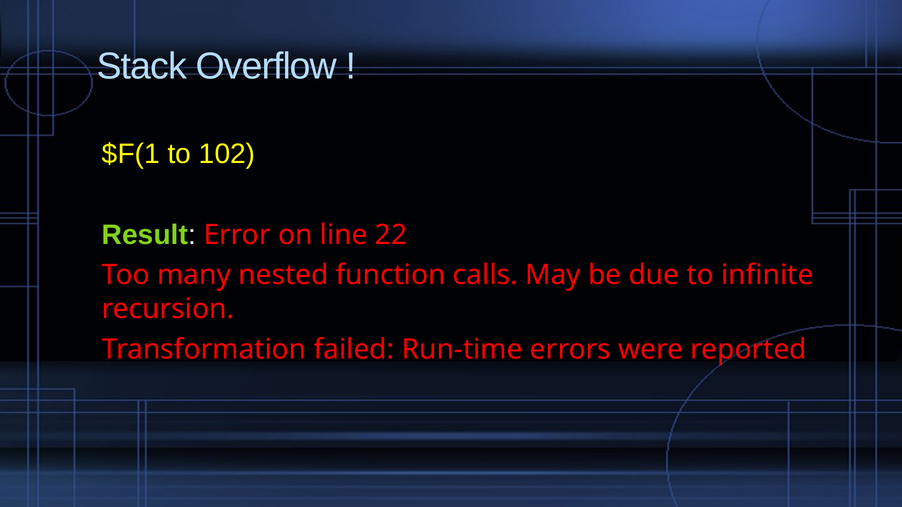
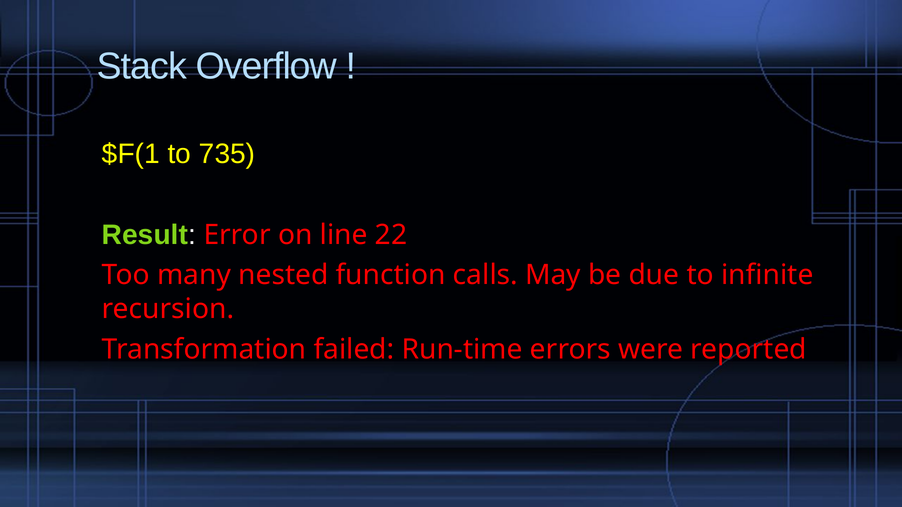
102: 102 -> 735
